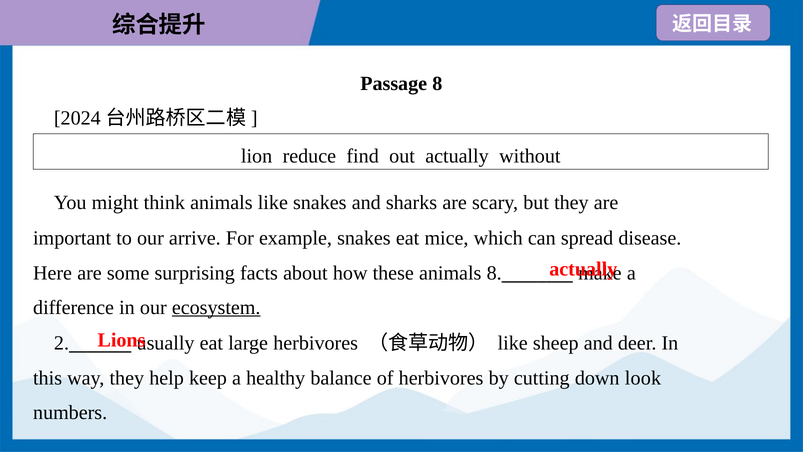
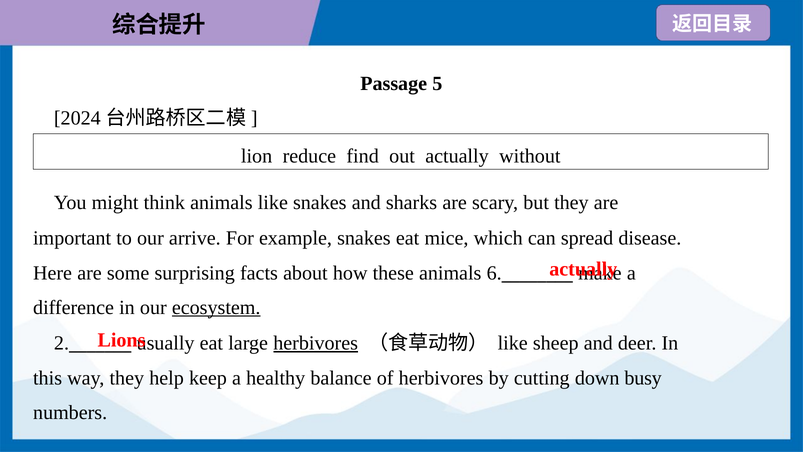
Passage 8: 8 -> 5
animals 8: 8 -> 6
herbivores at (316, 343) underline: none -> present
look: look -> busy
